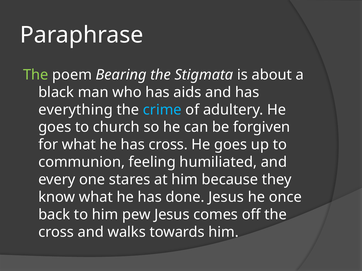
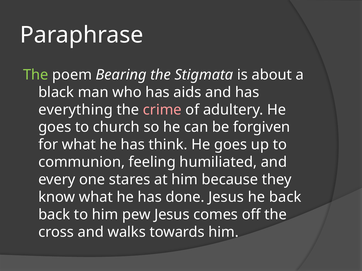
crime colour: light blue -> pink
has cross: cross -> think
he once: once -> back
